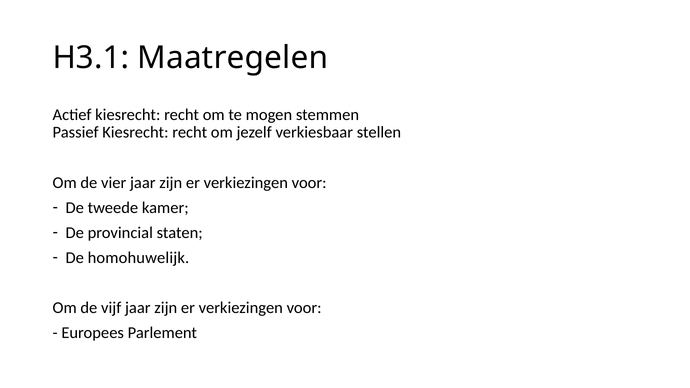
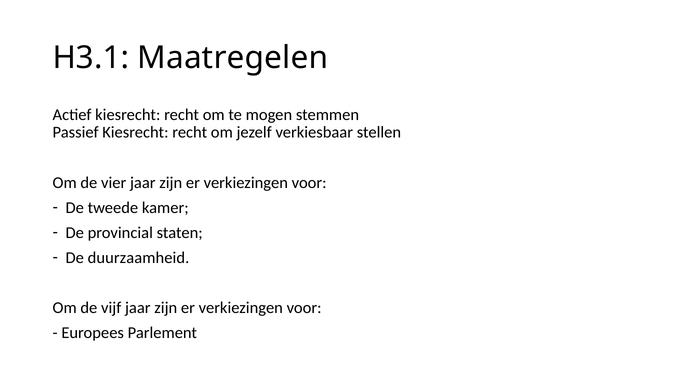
homohuwelijk: homohuwelijk -> duurzaamheid
